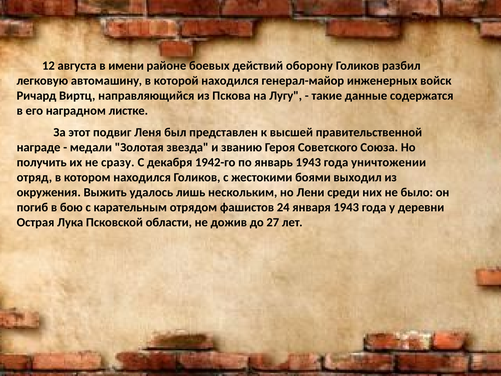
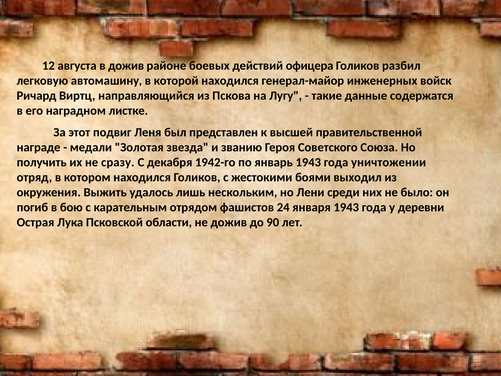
в имени: имени -> дожив
оборону: оборону -> офицера
27: 27 -> 90
